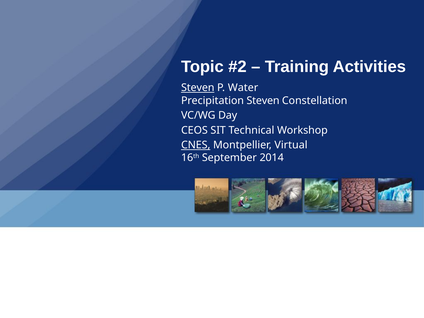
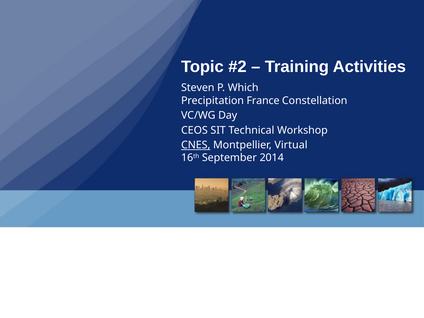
Steven at (198, 88) underline: present -> none
Water: Water -> Which
Precipitation Steven: Steven -> France
